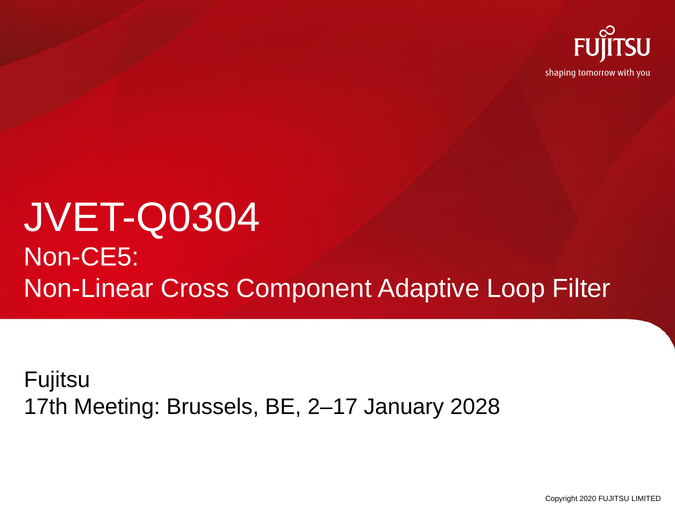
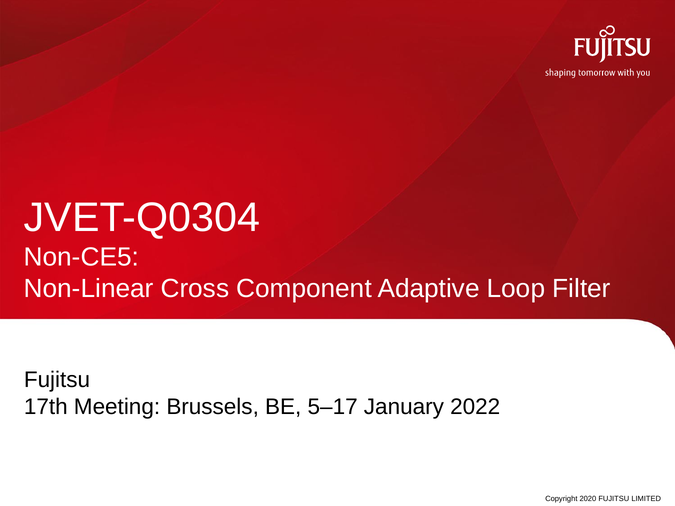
2–17: 2–17 -> 5–17
2028: 2028 -> 2022
